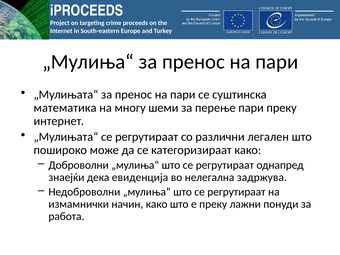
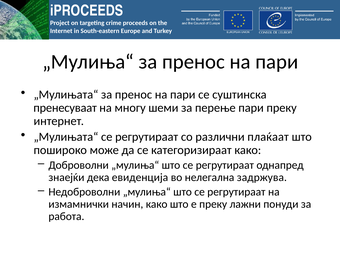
математика: математика -> пренесуваат
легален: легален -> плаќаат
